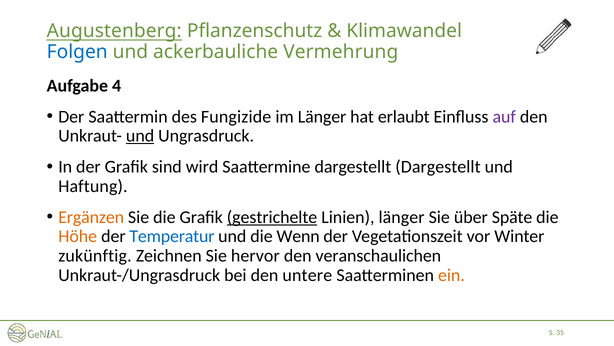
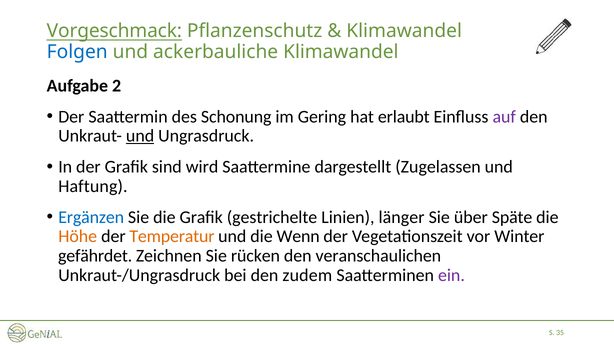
Augustenberg: Augustenberg -> Vorgeschmack
ackerbauliche Vermehrung: Vermehrung -> Klimawandel
4: 4 -> 2
Fungizide: Fungizide -> Schonung
im Länger: Länger -> Gering
dargestellt Dargestellt: Dargestellt -> Zugelassen
Ergänzen colour: orange -> blue
gestrichelte underline: present -> none
Temperatur colour: blue -> orange
zukünftig: zukünftig -> gefährdet
hervor: hervor -> rücken
untere: untere -> zudem
ein colour: orange -> purple
